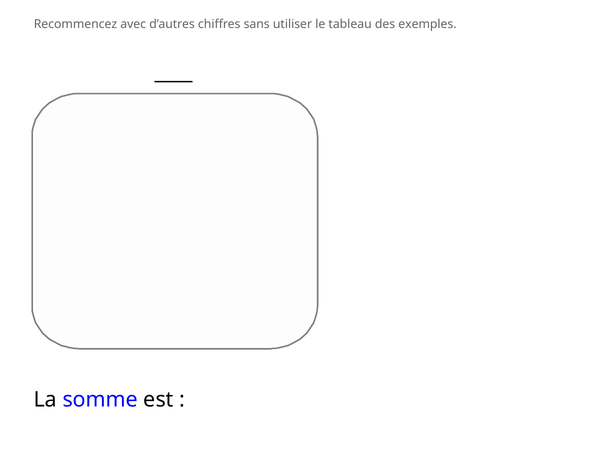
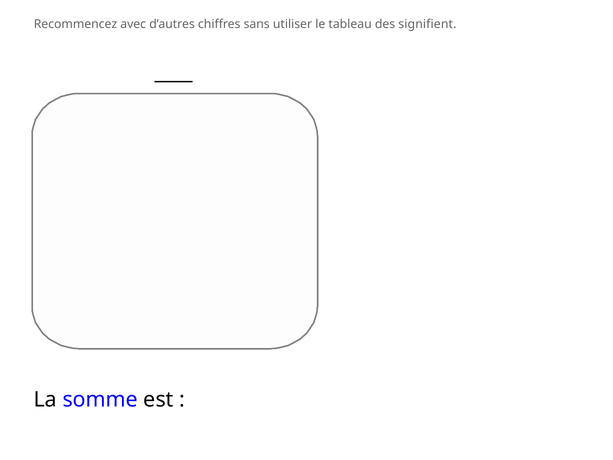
exemples: exemples -> signifient
